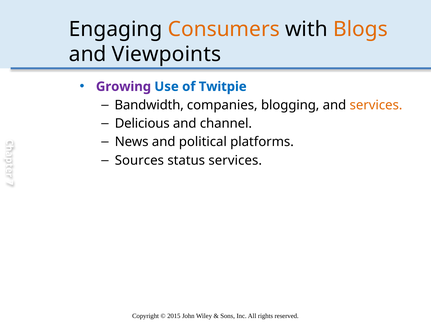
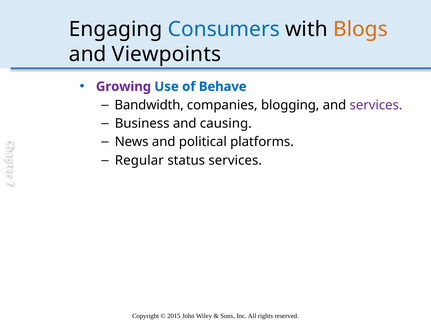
Consumers colour: orange -> blue
Twitpie: Twitpie -> Behave
services at (376, 105) colour: orange -> purple
Delicious: Delicious -> Business
channel: channel -> causing
Sources: Sources -> Regular
